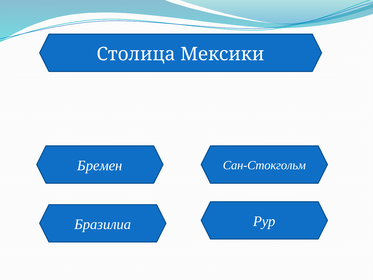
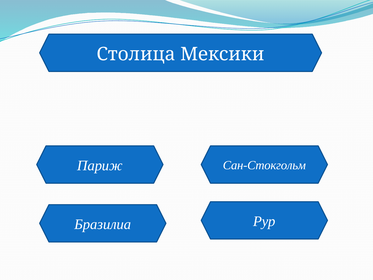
Бремен: Бремен -> Париж
